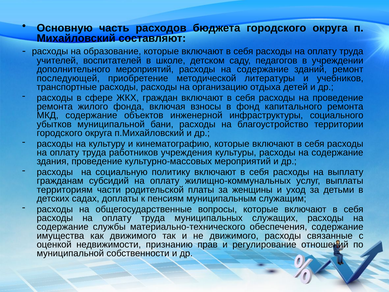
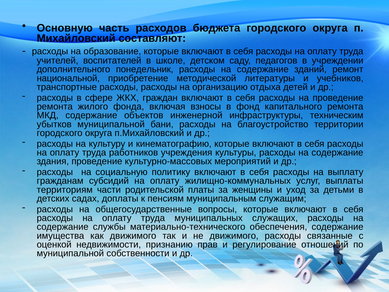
дополнительного мероприятий: мероприятий -> понедельник
последующей: последующей -> национальной
социального: социального -> техническим
